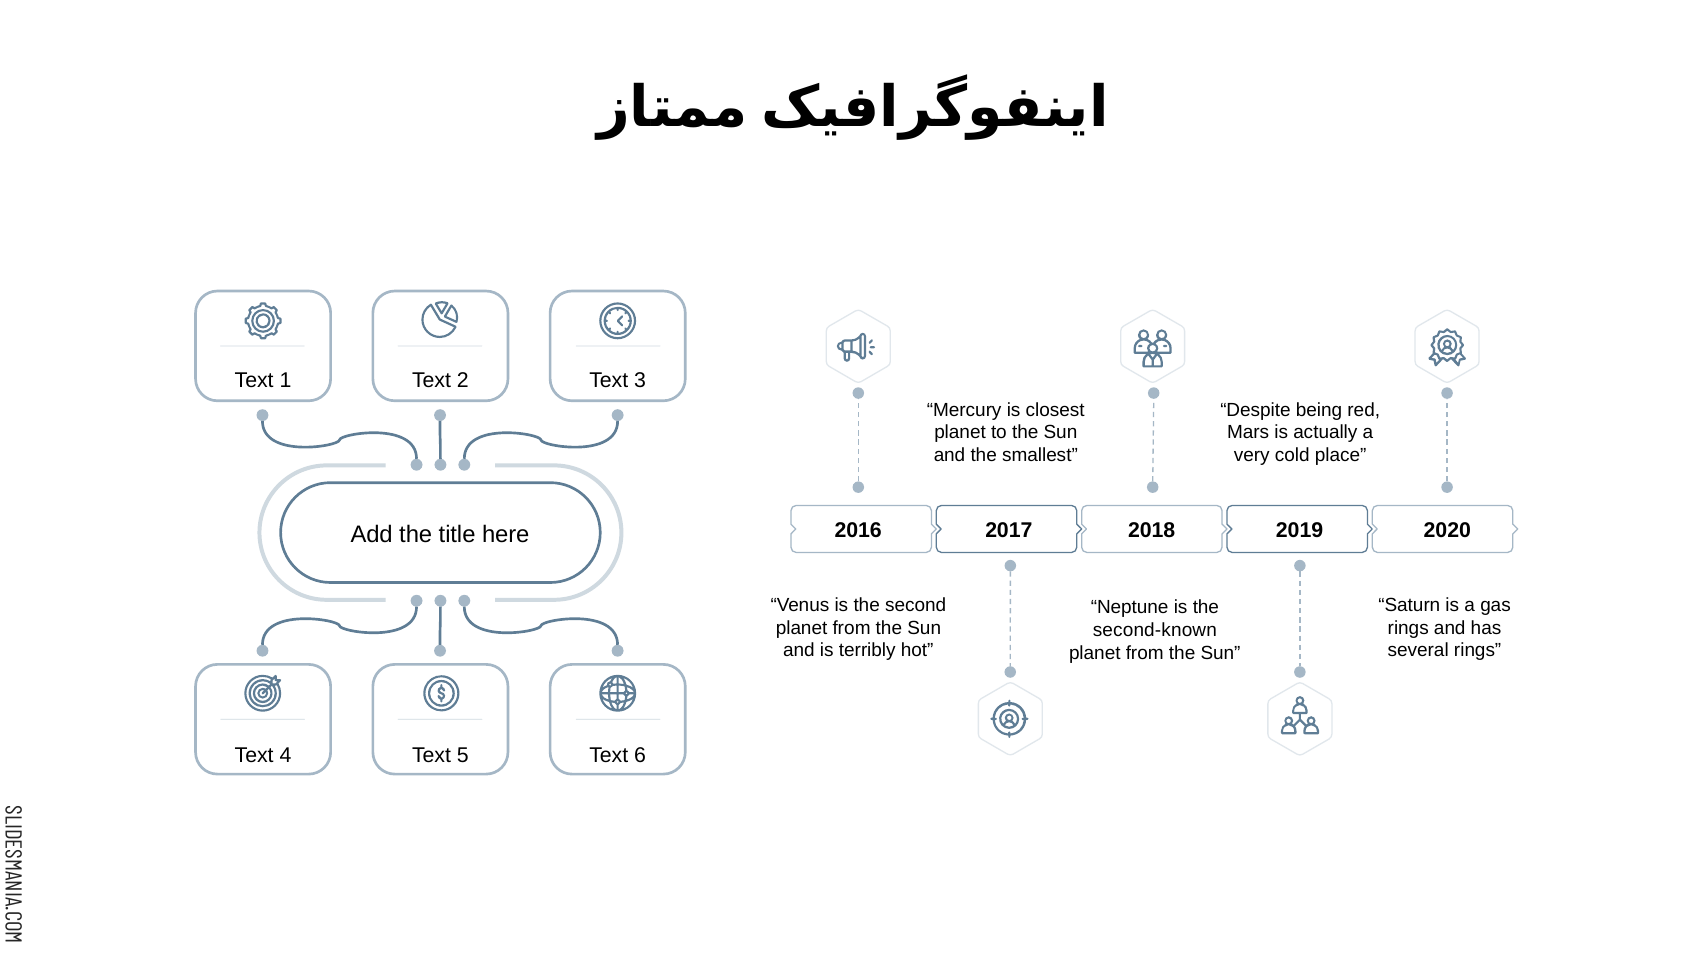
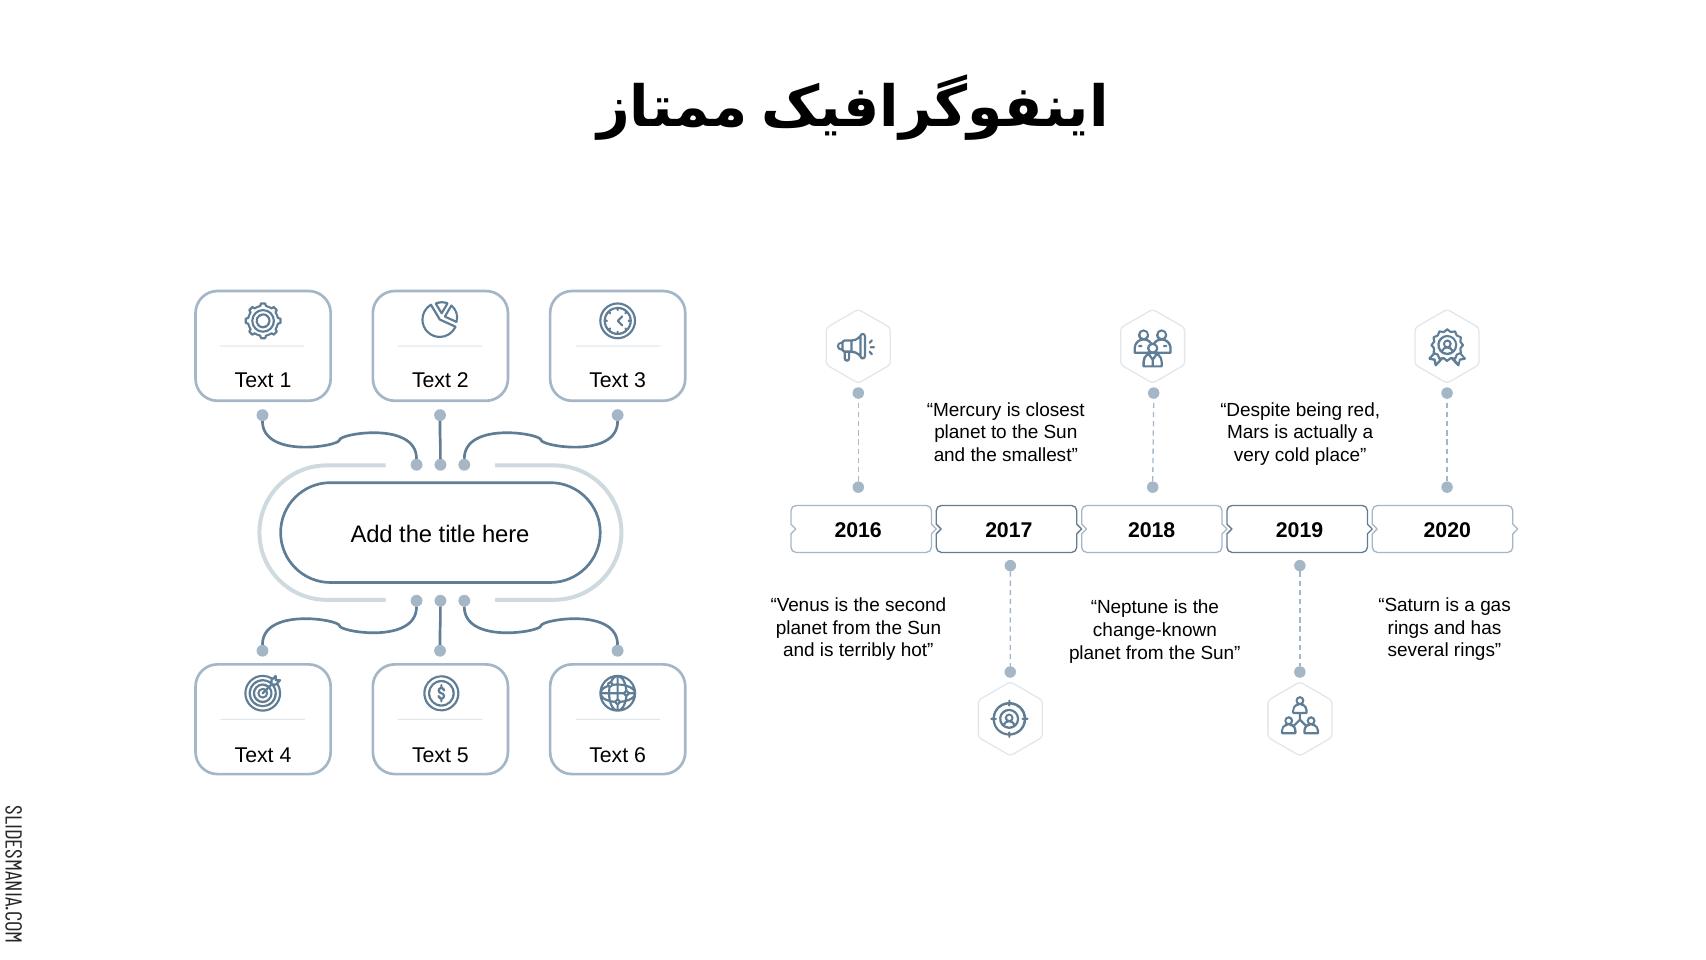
second-known: second-known -> change-known
